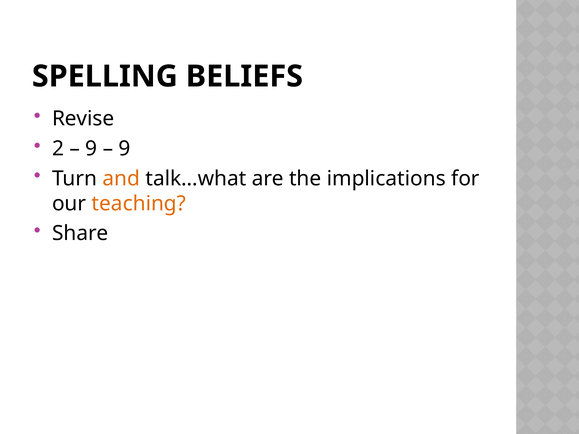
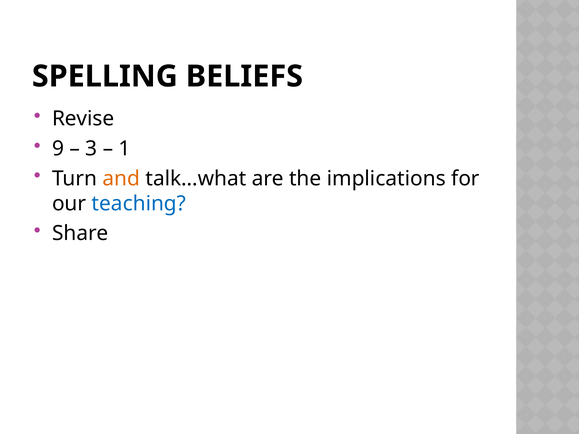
2: 2 -> 9
9 at (91, 149): 9 -> 3
9 at (124, 149): 9 -> 1
teaching colour: orange -> blue
